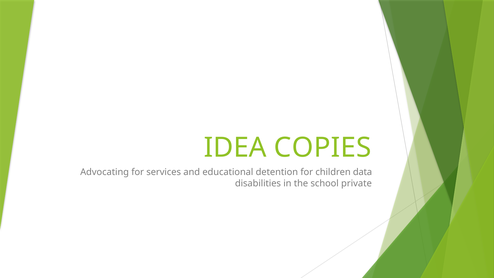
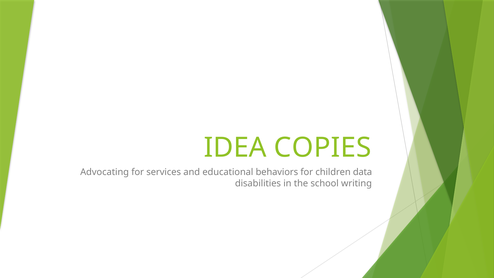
detention: detention -> behaviors
private: private -> writing
